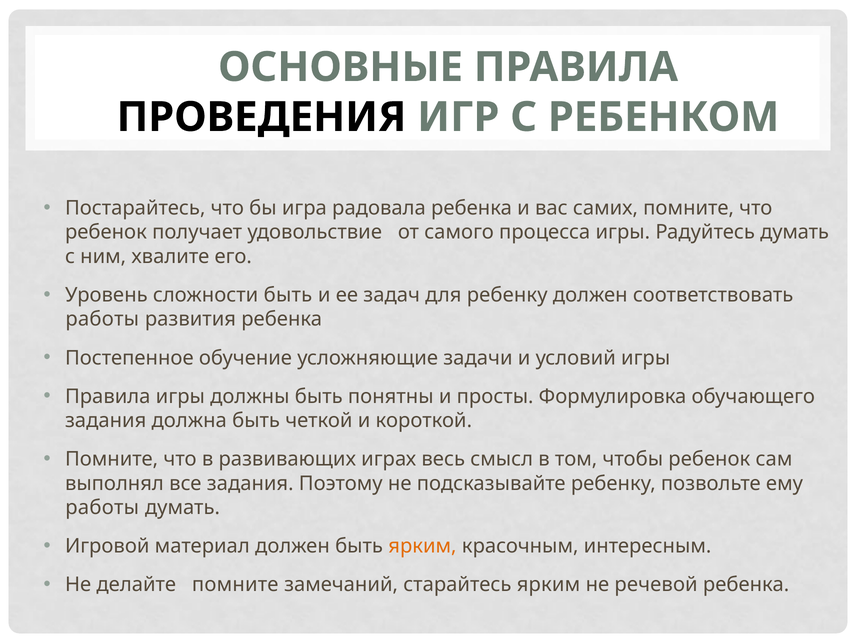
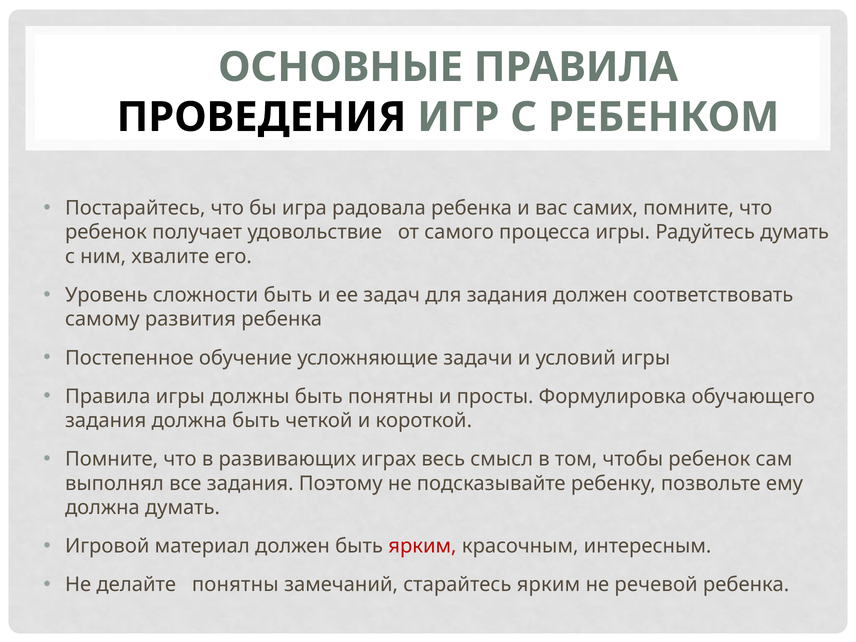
для ребенку: ребенку -> задания
рaбoты at (102, 319): рaбoты -> самому
рaбoты at (102, 508): рaбoты -> должна
ярким at (422, 546) colour: orange -> red
делайте помните: помните -> понятны
